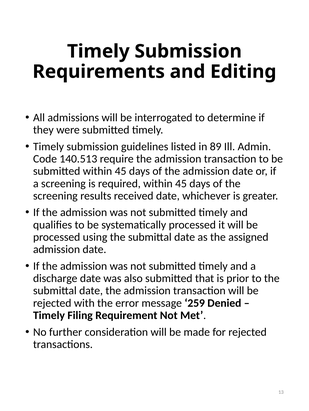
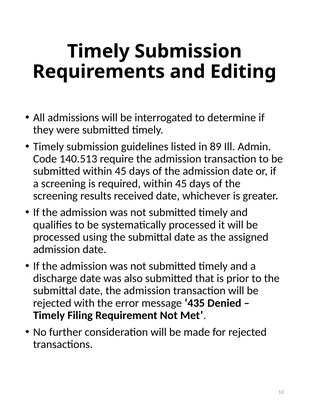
259: 259 -> 435
